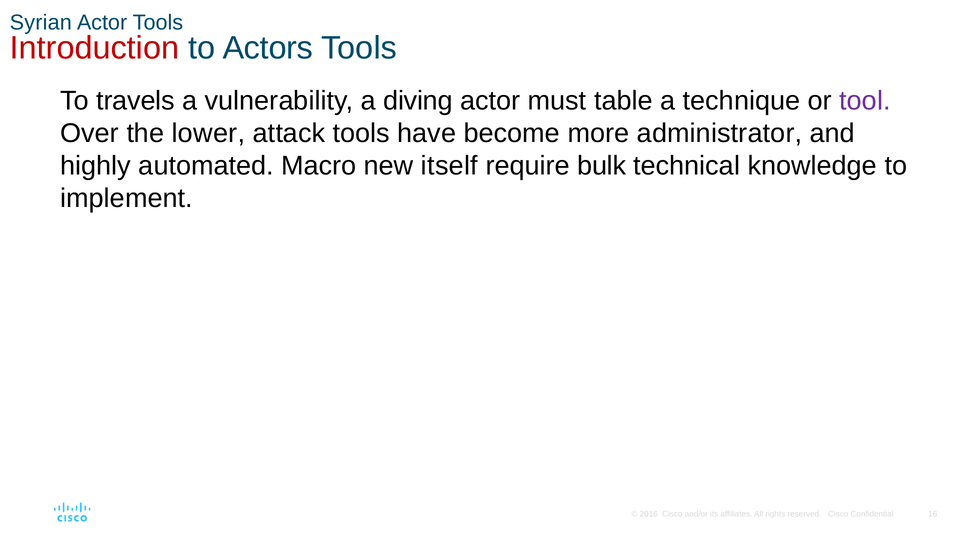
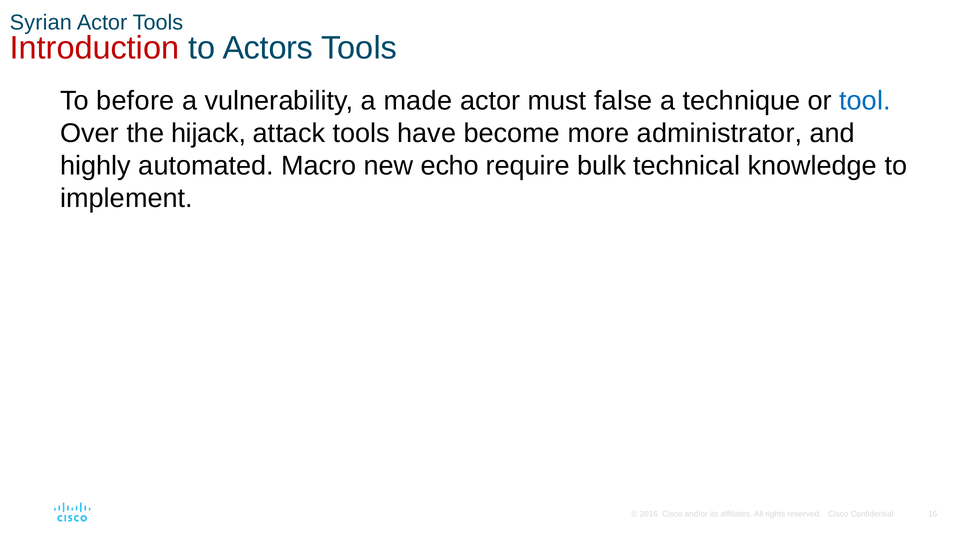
travels: travels -> before
diving: diving -> made
table: table -> false
tool colour: purple -> blue
lower: lower -> hijack
itself: itself -> echo
